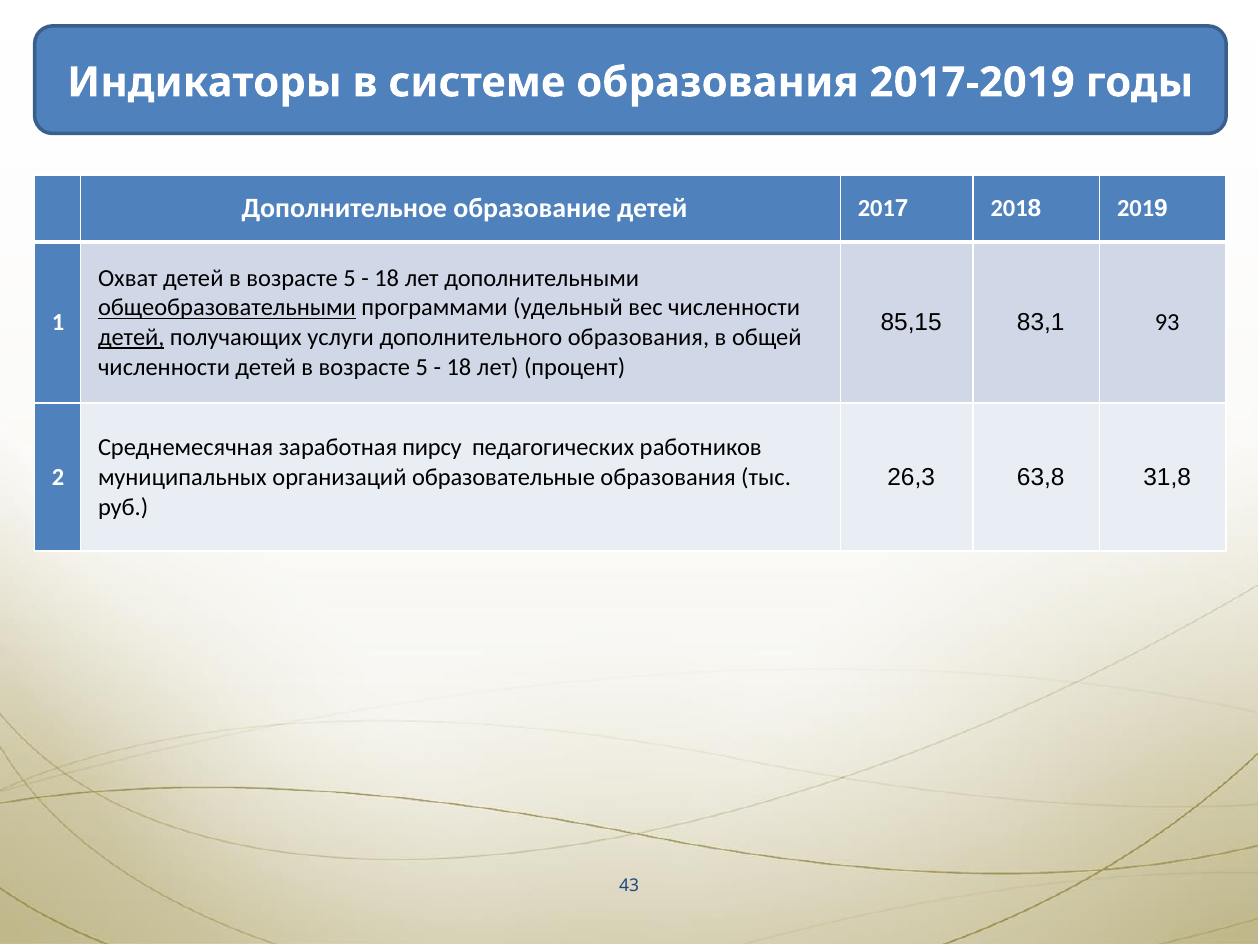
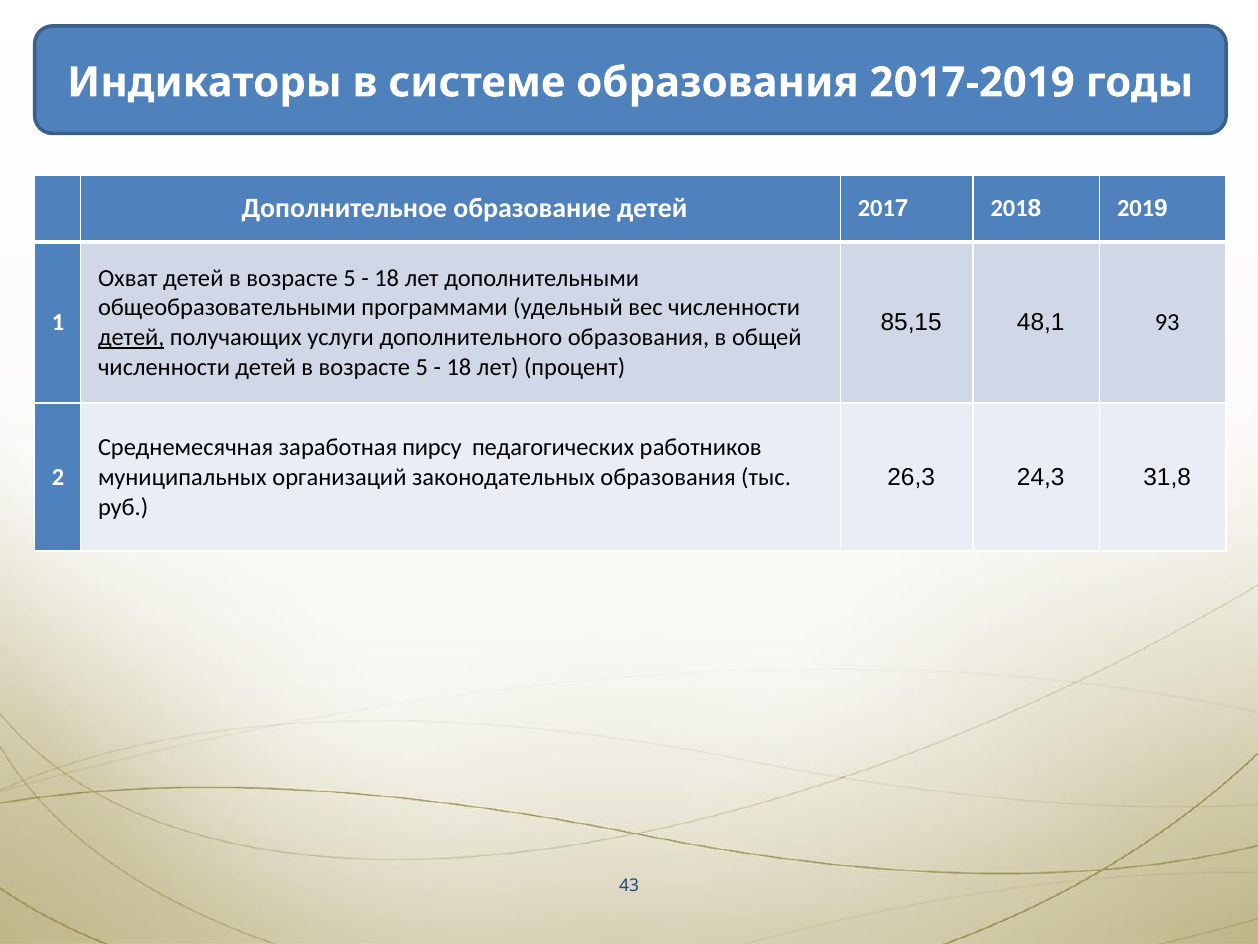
общеобразовательными underline: present -> none
83,1: 83,1 -> 48,1
63,8: 63,8 -> 24,3
образовательные: образовательные -> законодательных
